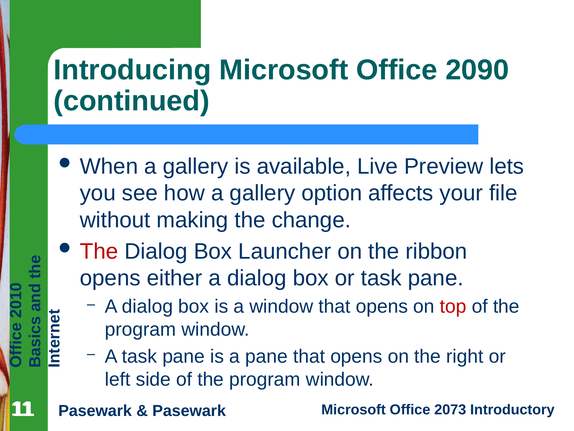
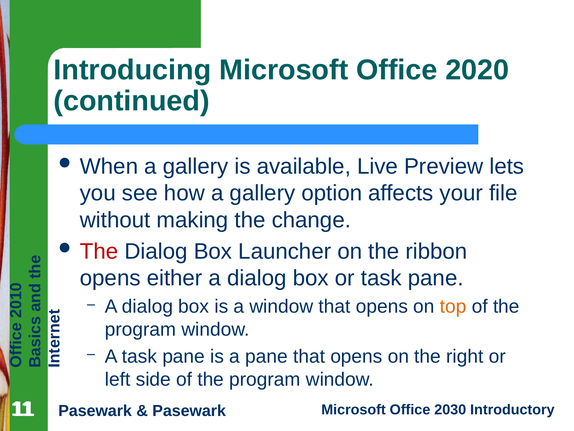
2090: 2090 -> 2020
top colour: red -> orange
2073: 2073 -> 2030
